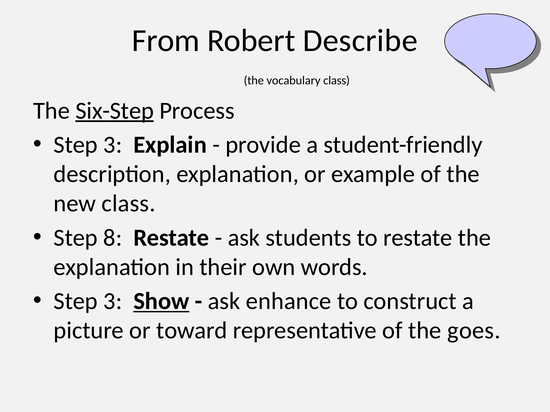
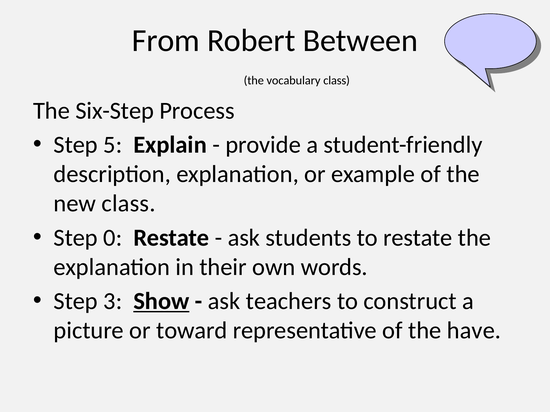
Describe: Describe -> Between
Six-Step underline: present -> none
3 at (113, 145): 3 -> 5
8: 8 -> 0
enhance: enhance -> teachers
goes: goes -> have
